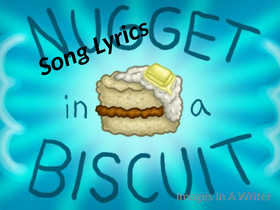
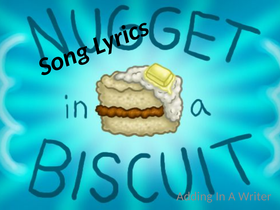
Images: Images -> Adding
